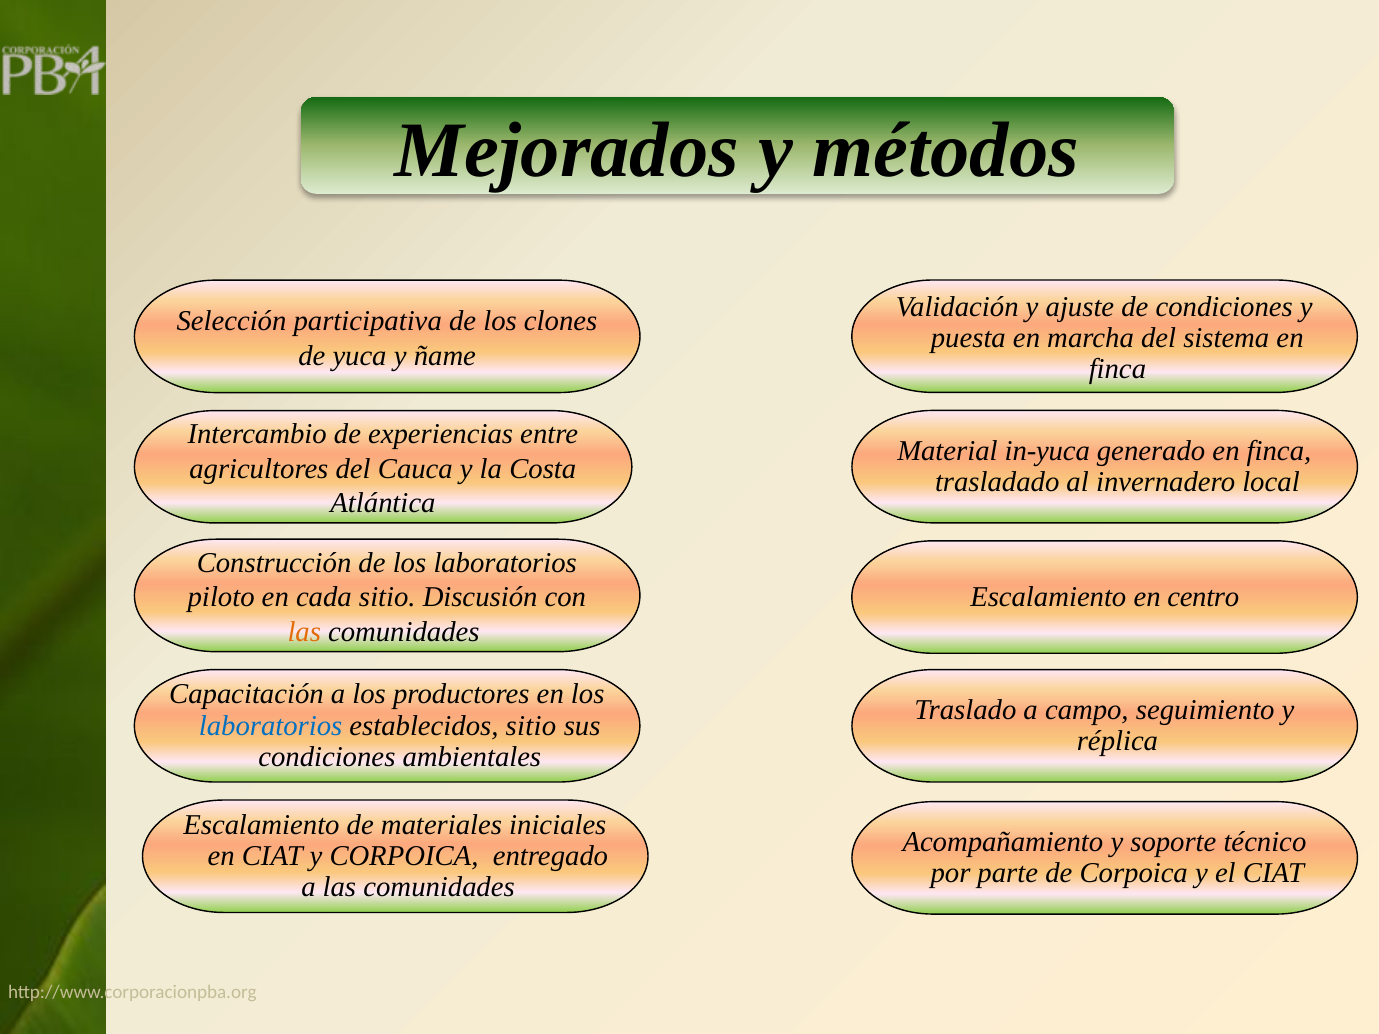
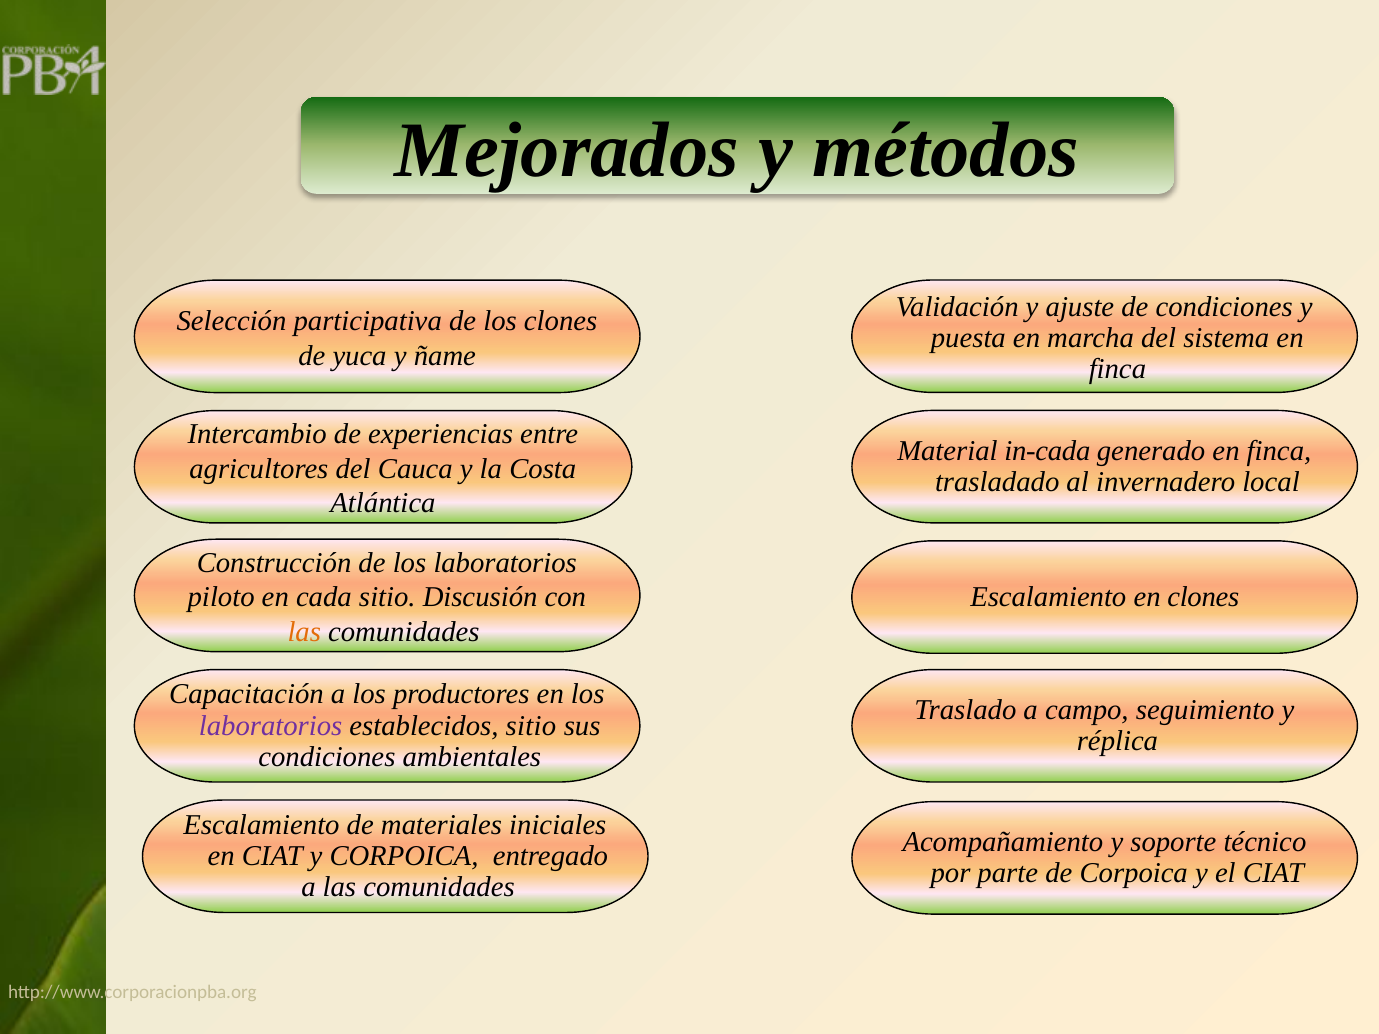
in-yuca: in-yuca -> in-cada
en centro: centro -> clones
laboratorios at (271, 726) colour: blue -> purple
